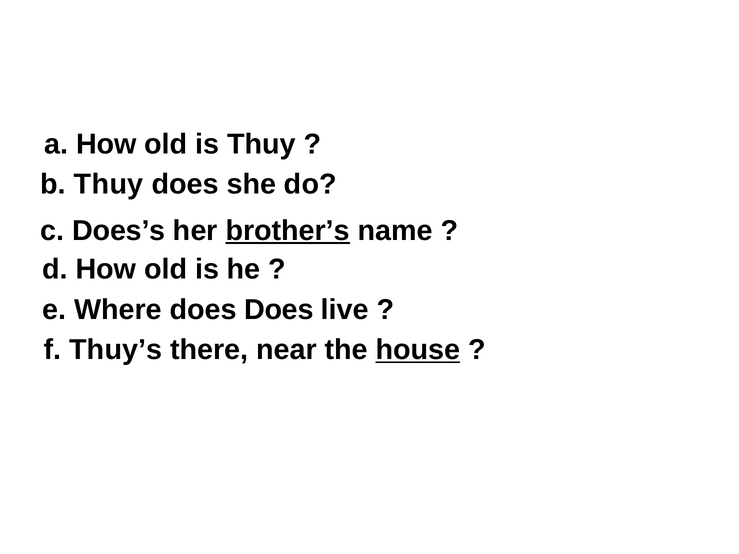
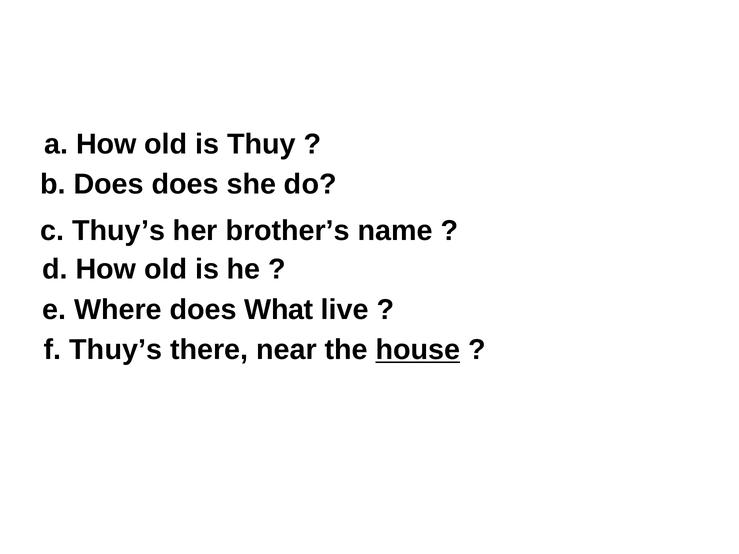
b Thuy: Thuy -> Does
c Does’s: Does’s -> Thuy’s
brother’s underline: present -> none
does Does: Does -> What
